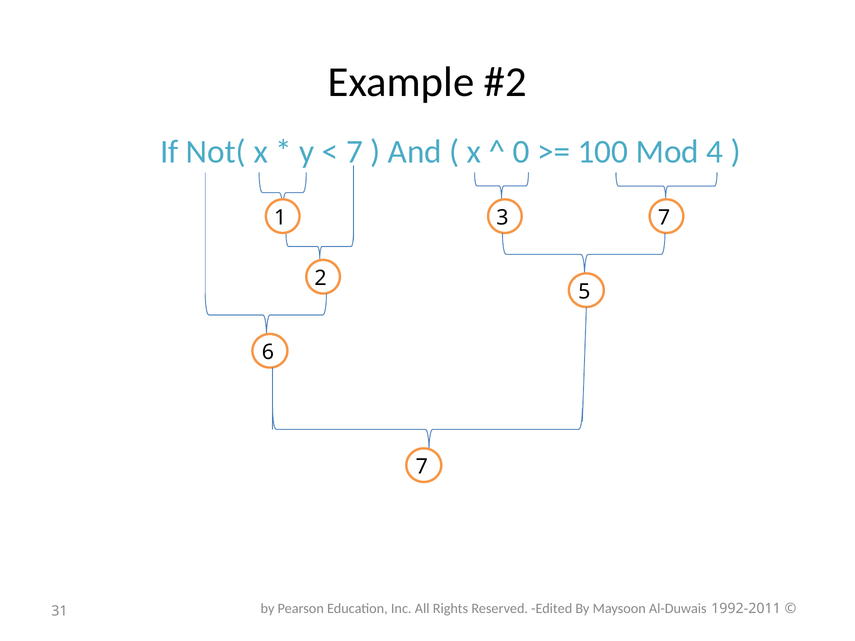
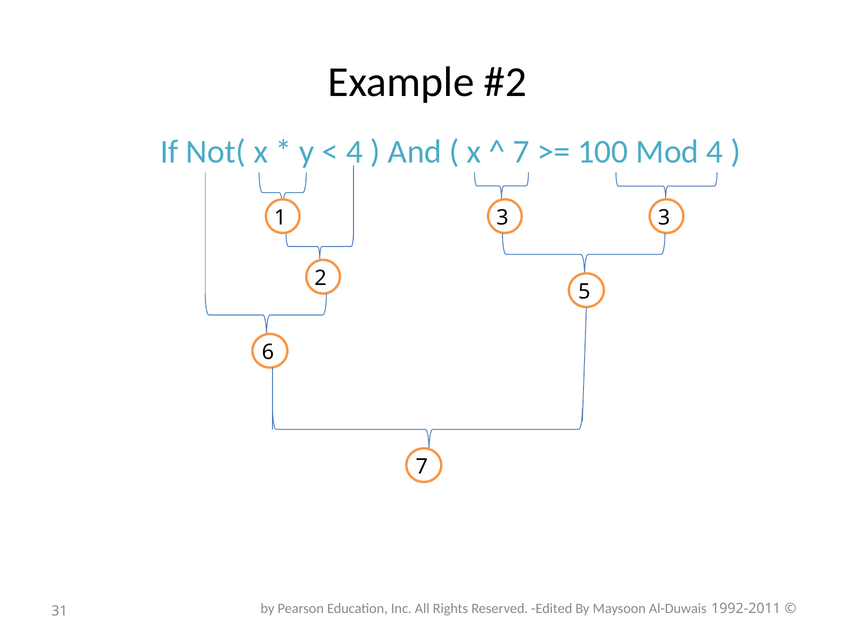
7 at (354, 152): 7 -> 4
0 at (521, 152): 0 -> 7
3 7: 7 -> 3
